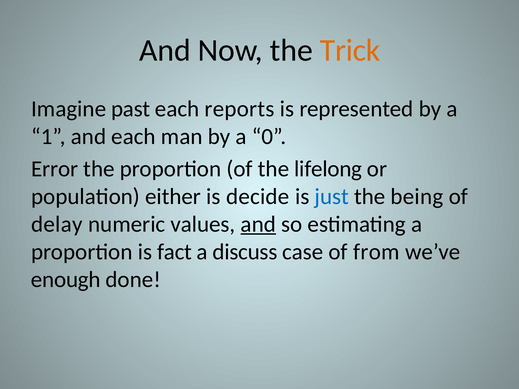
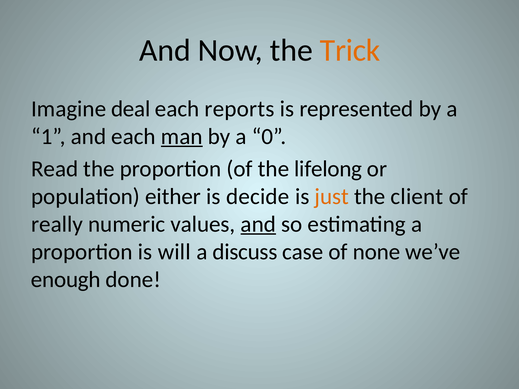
past: past -> deal
man underline: none -> present
Error: Error -> Read
just colour: blue -> orange
being: being -> client
delay: delay -> really
fact: fact -> will
from: from -> none
